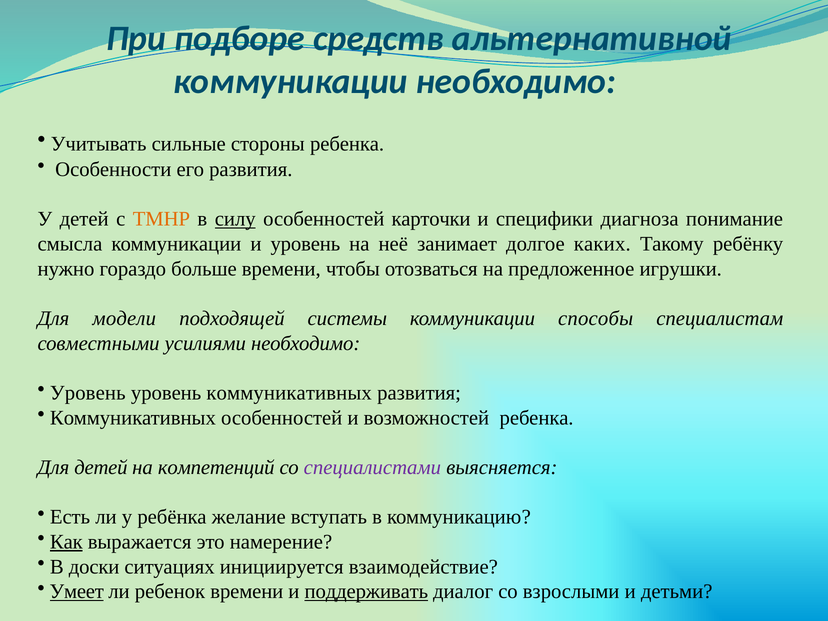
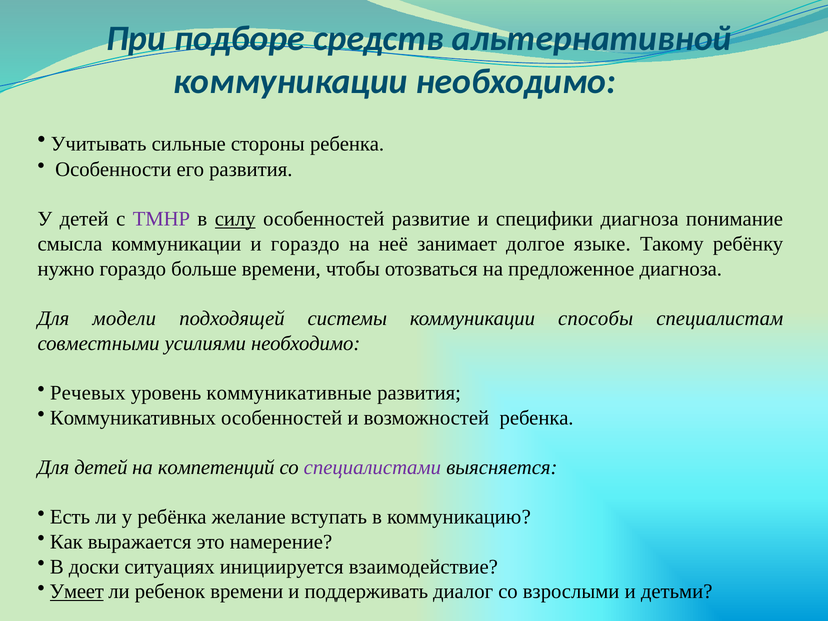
ТМНР colour: orange -> purple
карточки: карточки -> развитие
и уровень: уровень -> гораздо
каких: каких -> языке
предложенное игрушки: игрушки -> диагноза
Уровень at (88, 393): Уровень -> Речевых
уровень коммуникативных: коммуникативных -> коммуникативные
Как underline: present -> none
поддерживать underline: present -> none
